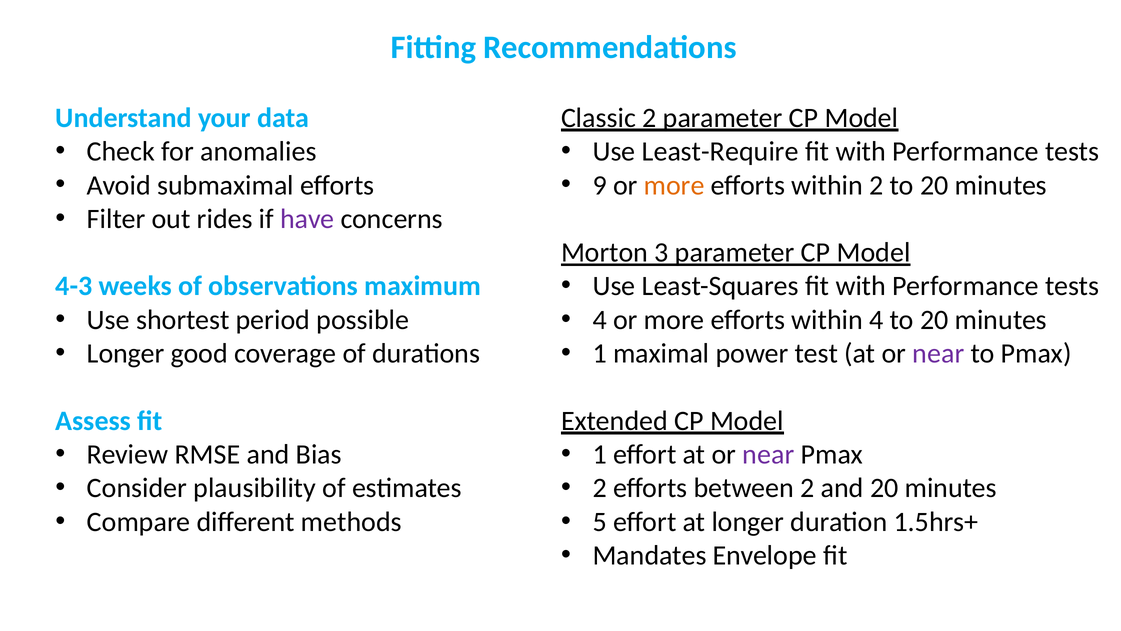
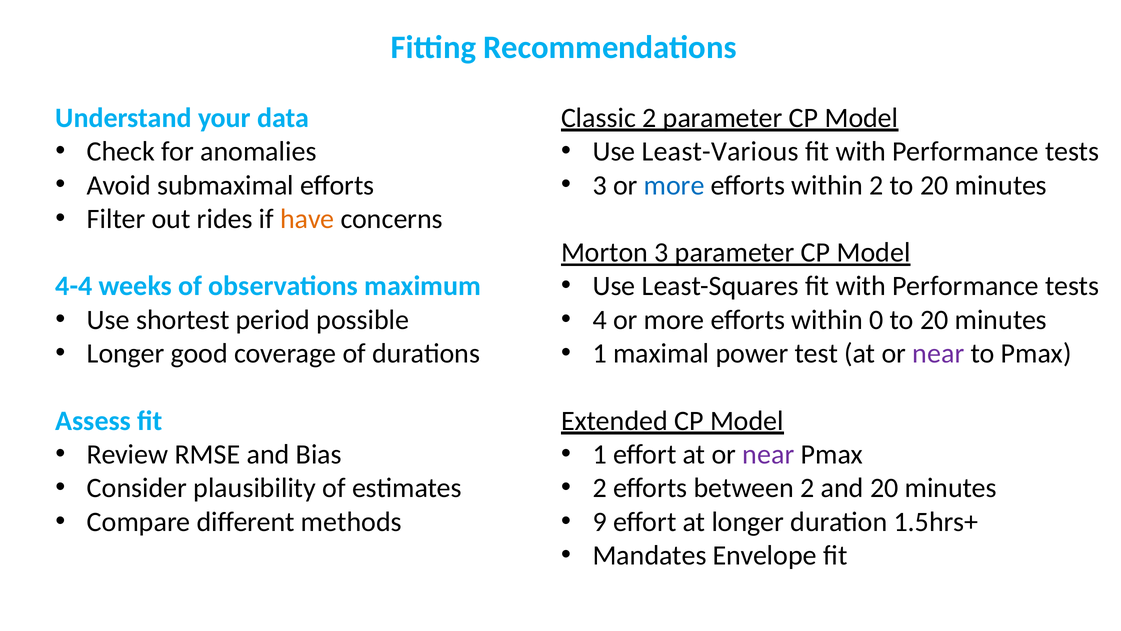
Least-Require: Least-Require -> Least-Various
9 at (600, 185): 9 -> 3
more at (674, 185) colour: orange -> blue
have colour: purple -> orange
4-3: 4-3 -> 4-4
within 4: 4 -> 0
5: 5 -> 9
